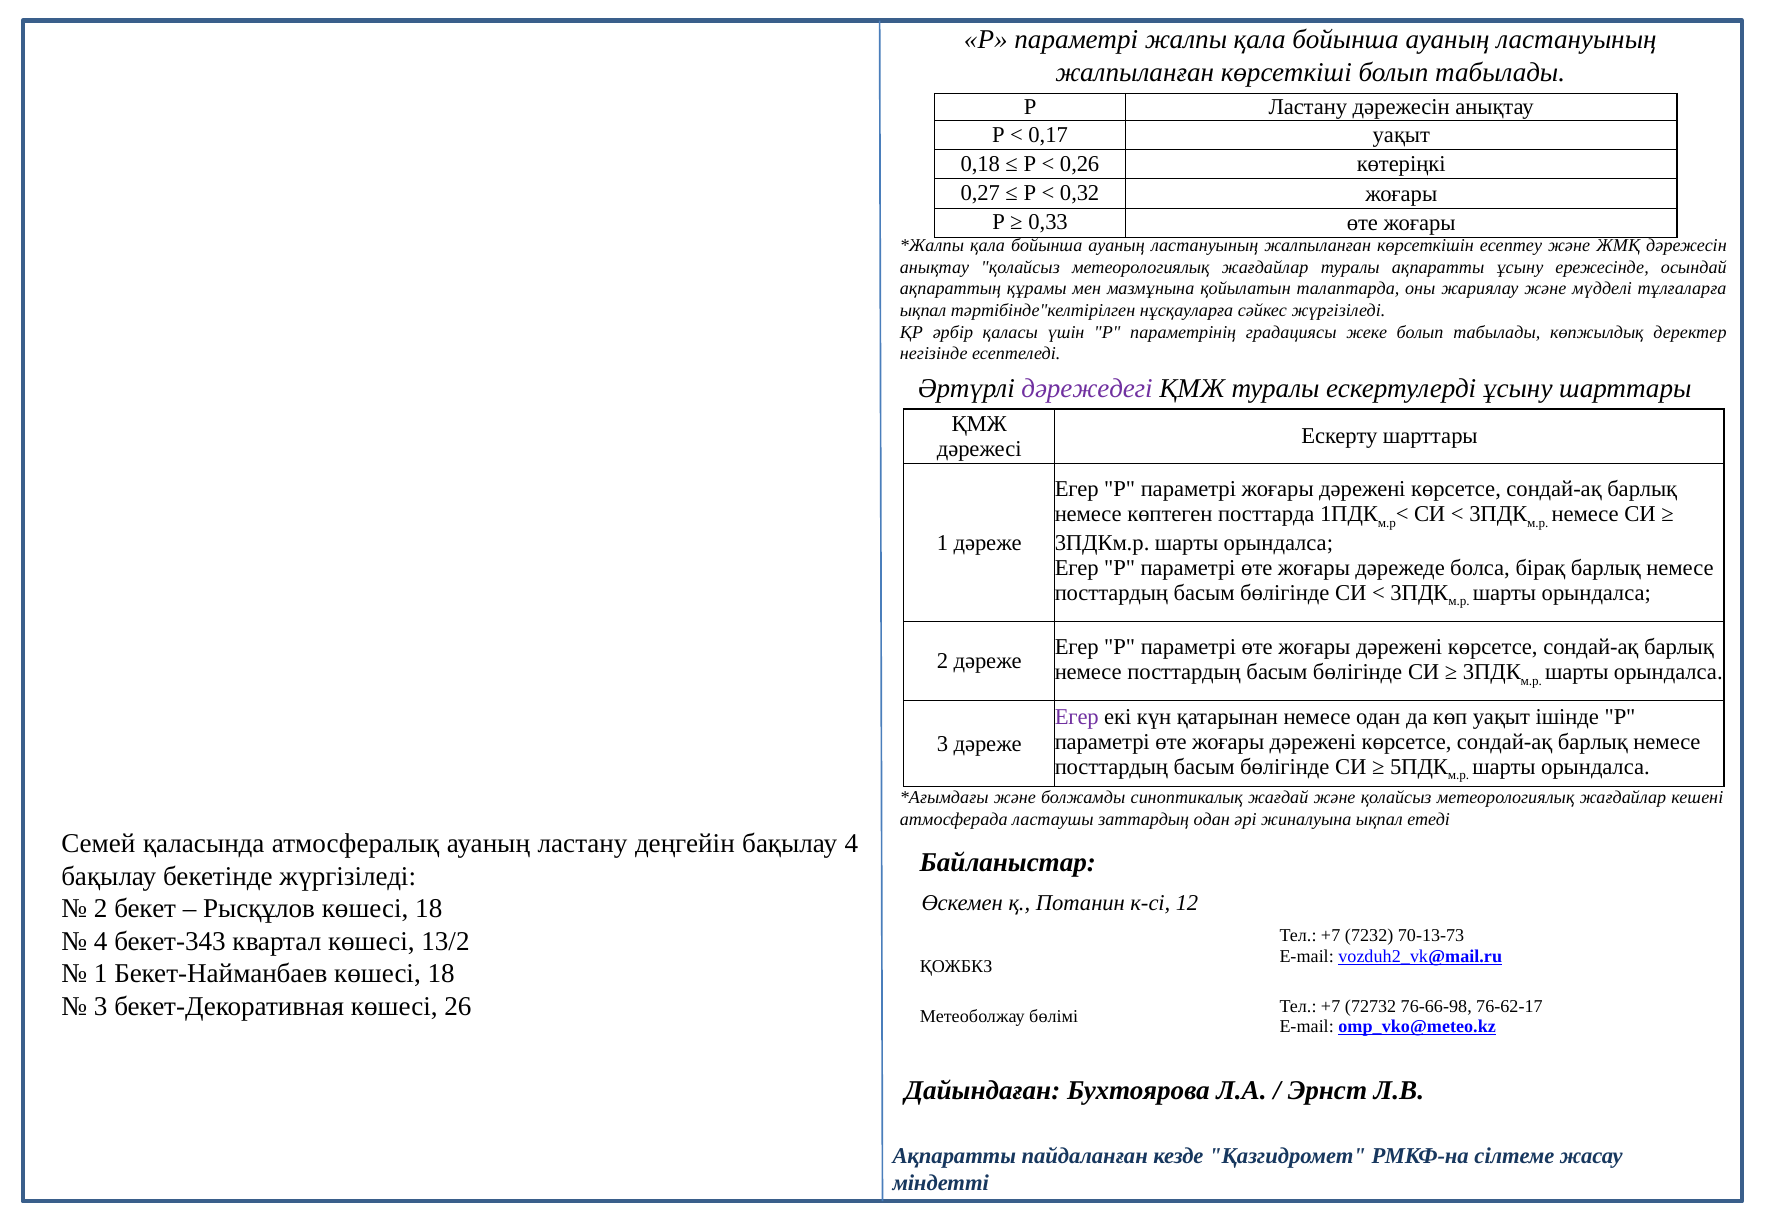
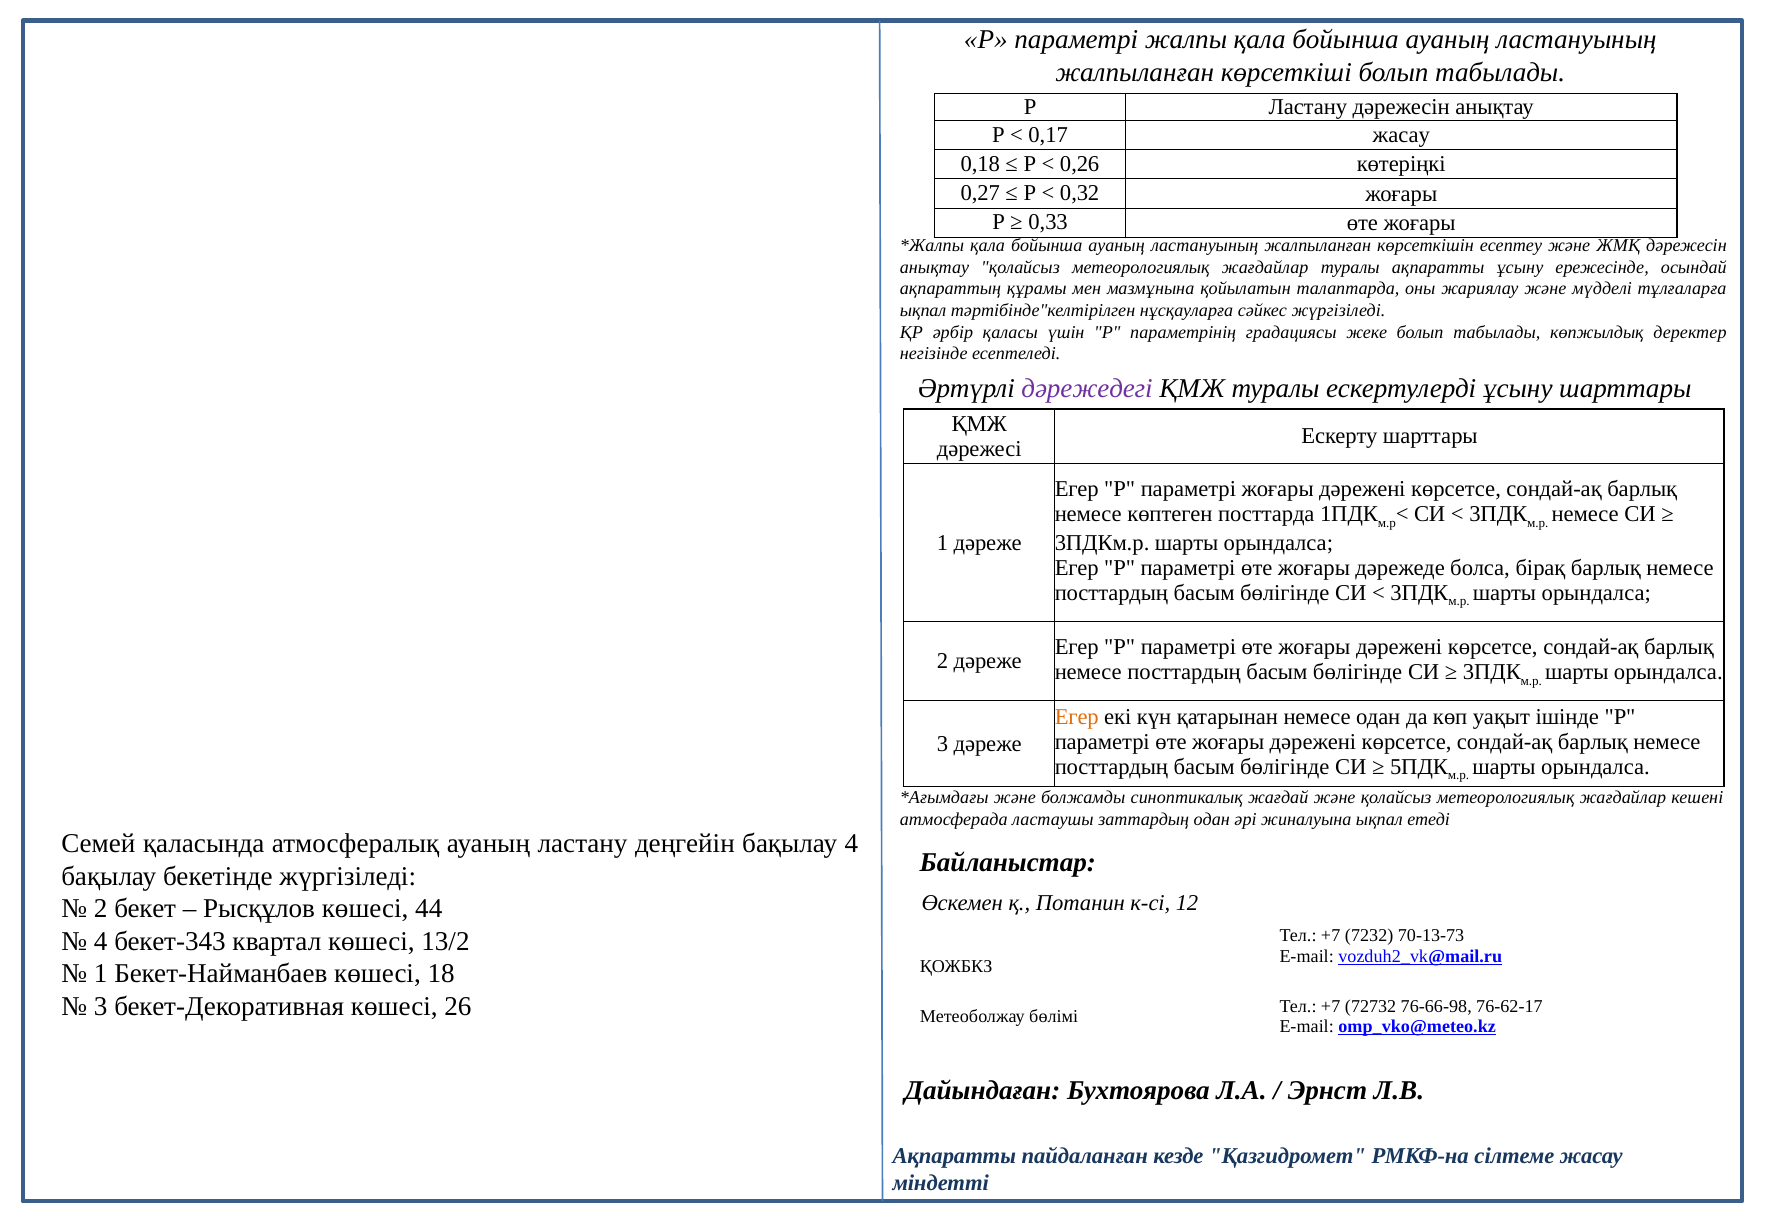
0,17 уақыт: уақыт -> жасау
Егер at (1077, 717) colour: purple -> orange
Рысқұлов көшесі 18: 18 -> 44
